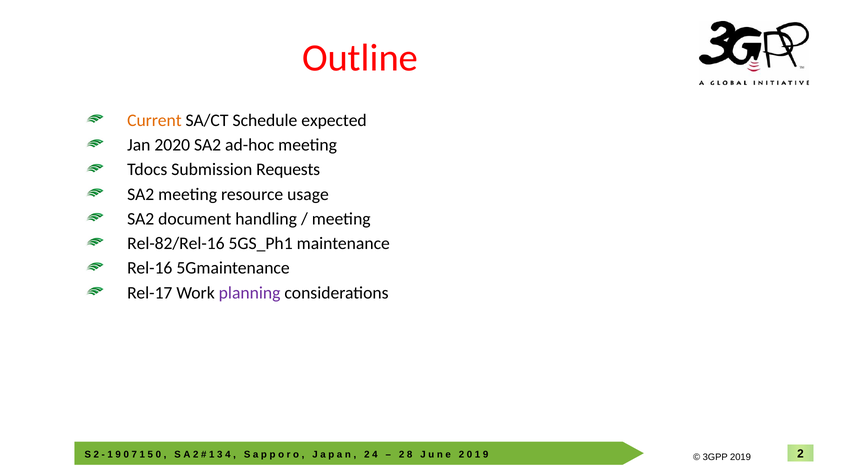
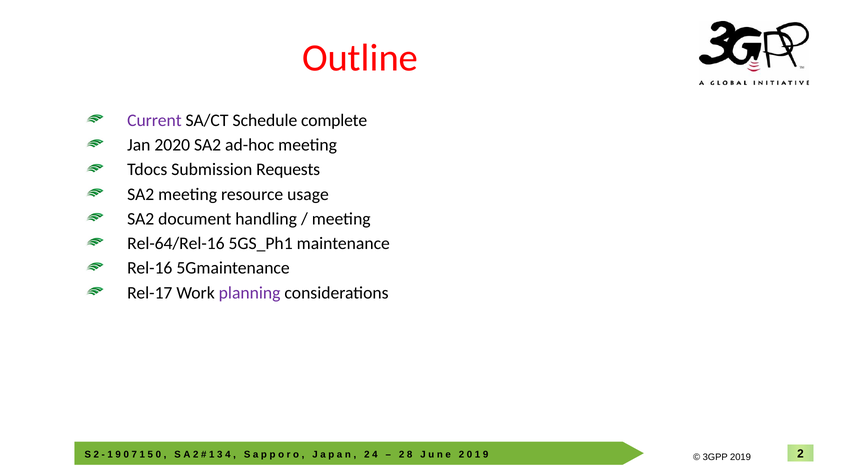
Current colour: orange -> purple
expected: expected -> complete
Rel-82/Rel-16: Rel-82/Rel-16 -> Rel-64/Rel-16
